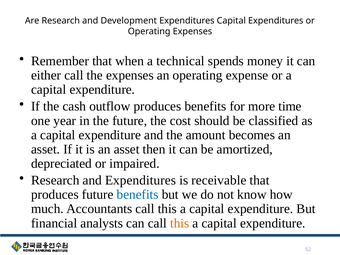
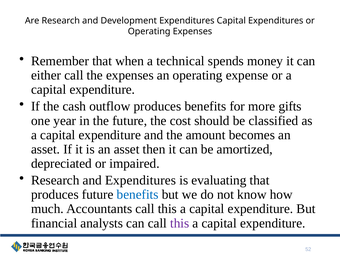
time: time -> gifts
receivable: receivable -> evaluating
this at (180, 223) colour: orange -> purple
